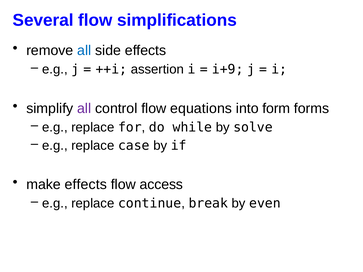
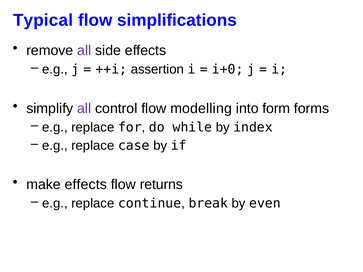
Several: Several -> Typical
all at (84, 51) colour: blue -> purple
i+9: i+9 -> i+0
equations: equations -> modelling
solve: solve -> index
access: access -> returns
